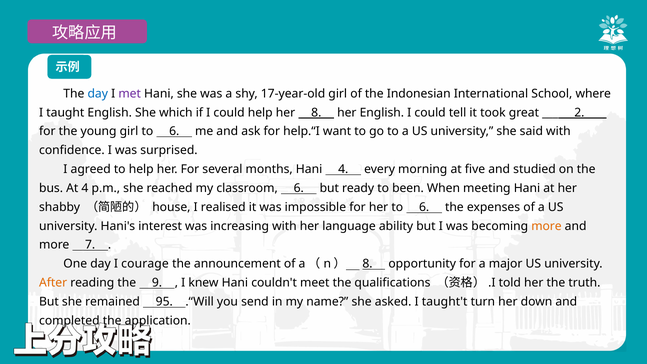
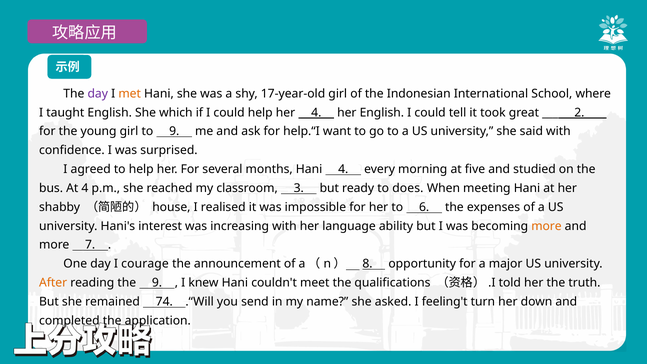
day at (98, 94) colour: blue -> purple
met colour: purple -> orange
her 8: 8 -> 4
girl to 6: 6 -> 9
classroom 6: 6 -> 3
been: been -> does
95: 95 -> 74
taught't: taught't -> feeling't
